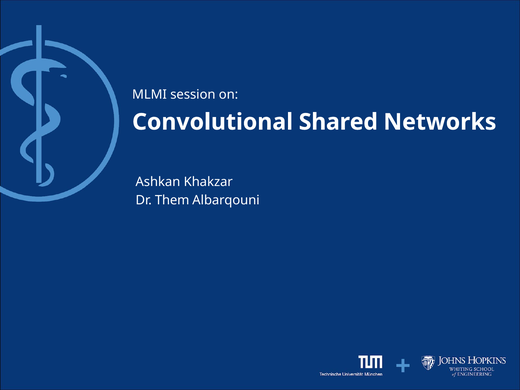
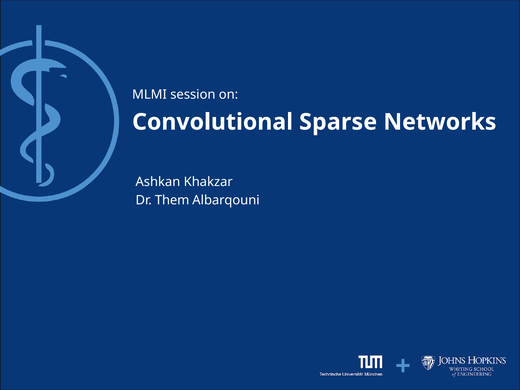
Shared: Shared -> Sparse
